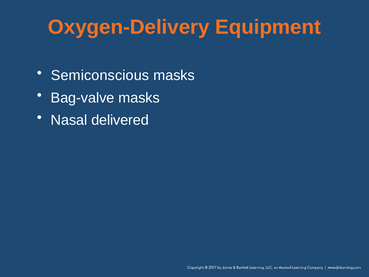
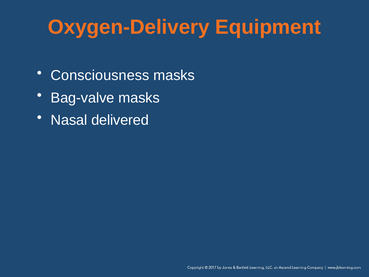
Semiconscious: Semiconscious -> Consciousness
